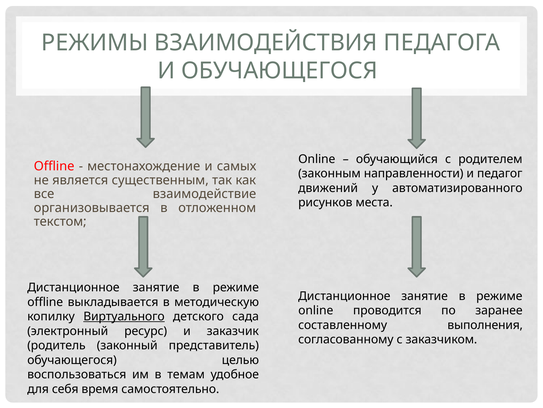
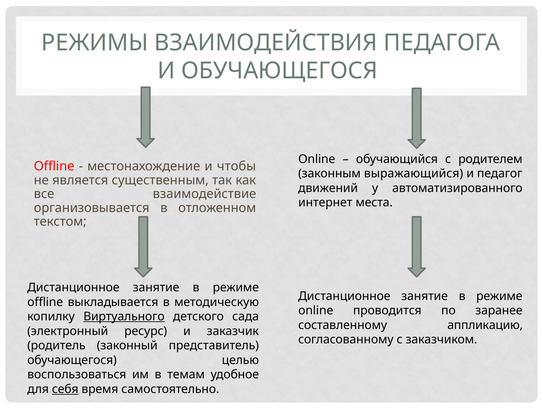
самых: самых -> чтобы
направленности: направленности -> выражающийся
рисунков: рисунков -> интернет
выполнения: выполнения -> аппликацию
себя underline: none -> present
